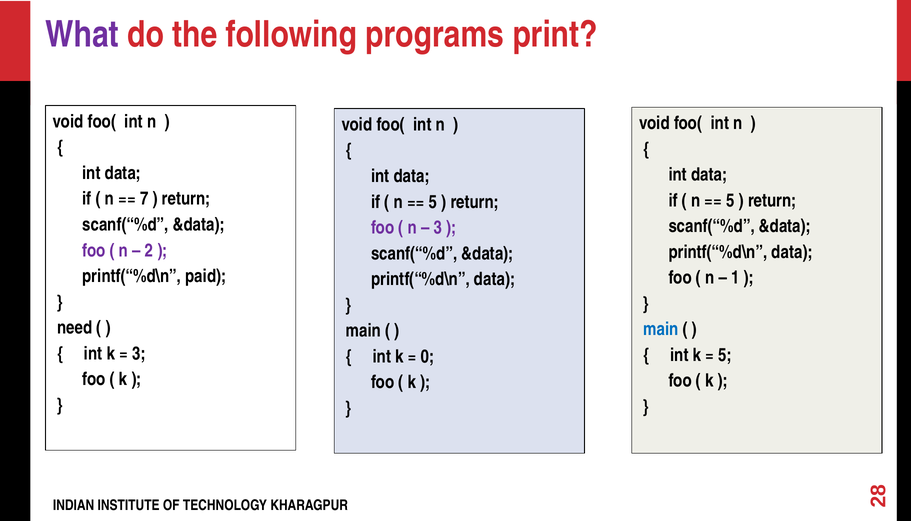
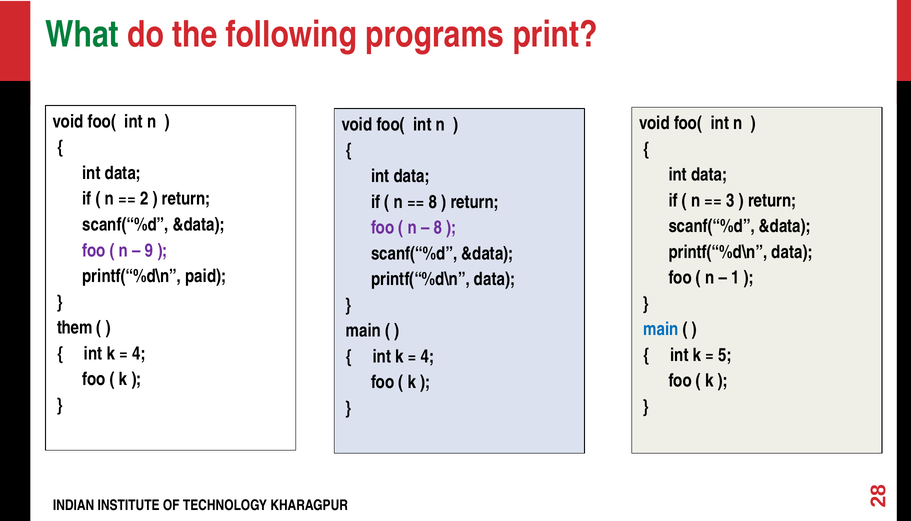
What colour: purple -> green
7 at (144, 199): 7 -> 2
5 at (730, 200): 5 -> 3
5 at (433, 202): 5 -> 8
3 at (438, 228): 3 -> 8
2 at (149, 250): 2 -> 9
need: need -> them
3 at (139, 353): 3 -> 4
0 at (428, 356): 0 -> 4
